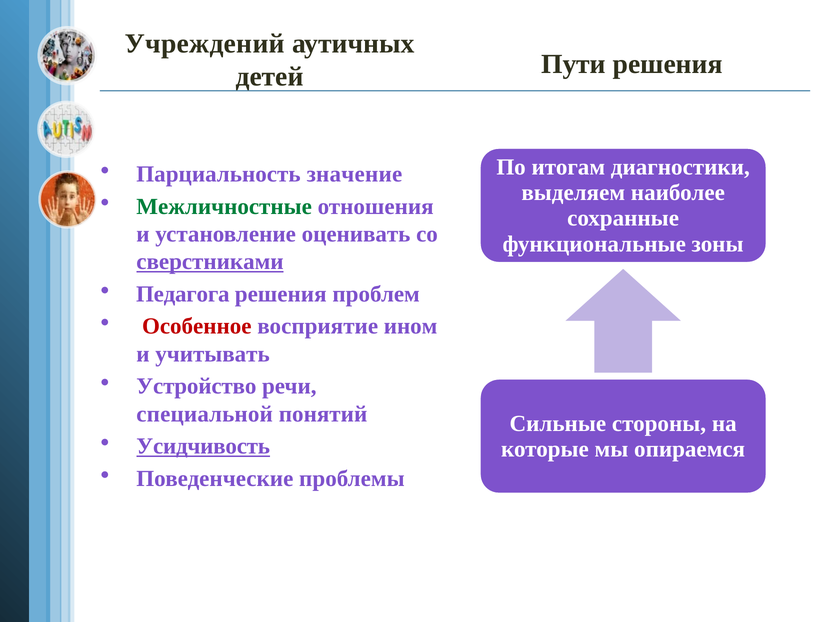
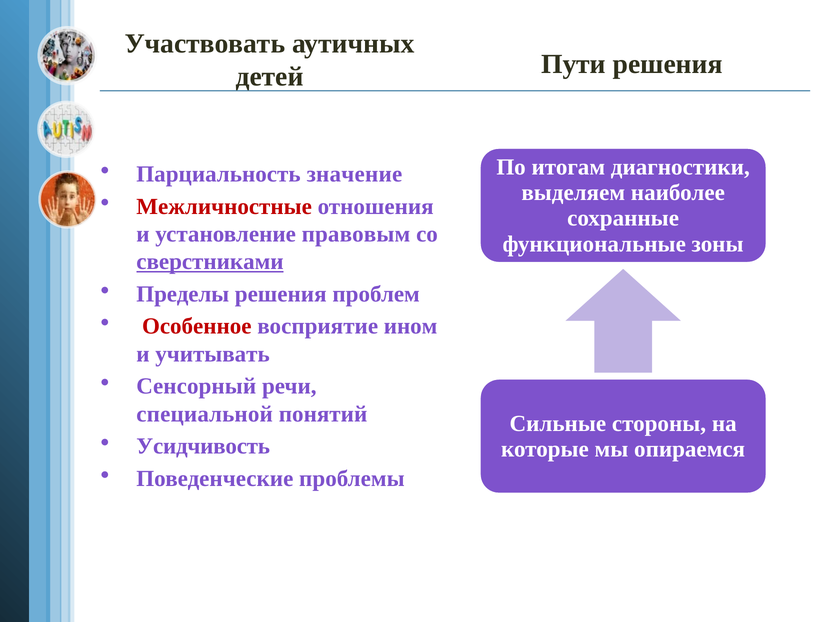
Учреждений: Учреждений -> Участвовать
Межличностные colour: green -> red
оценивать: оценивать -> правовым
Педагога: Педагога -> Пределы
Устройство: Устройство -> Сенсорный
Усидчивость underline: present -> none
